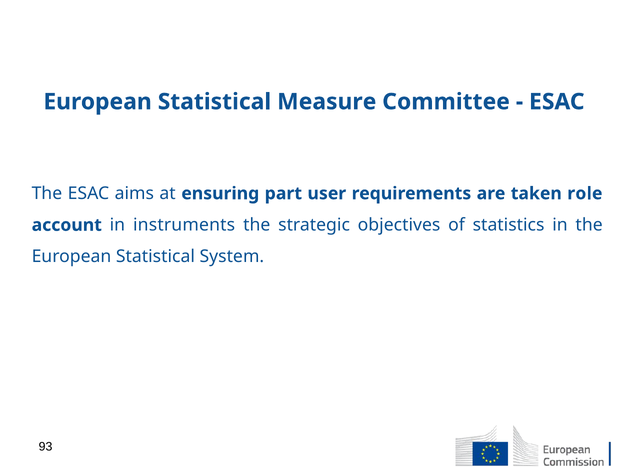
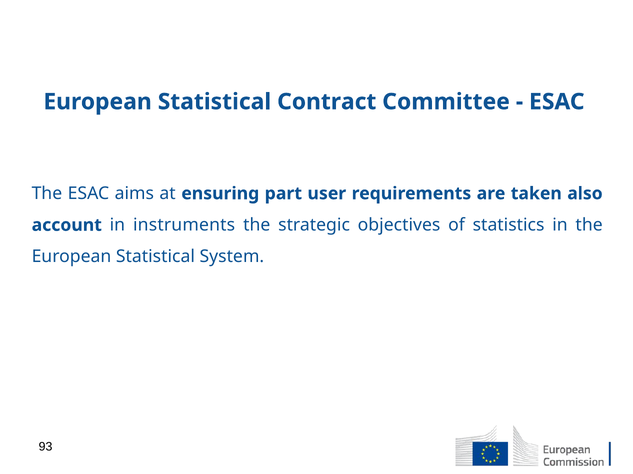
Measure: Measure -> Contract
role: role -> also
